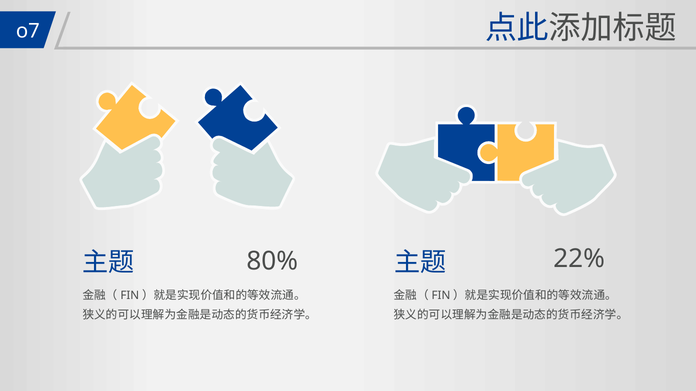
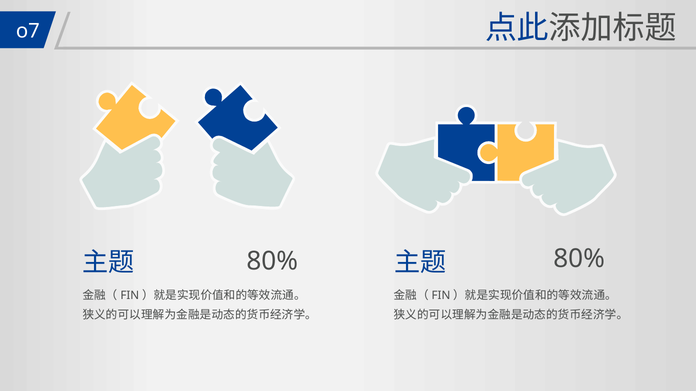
80% 22%: 22% -> 80%
